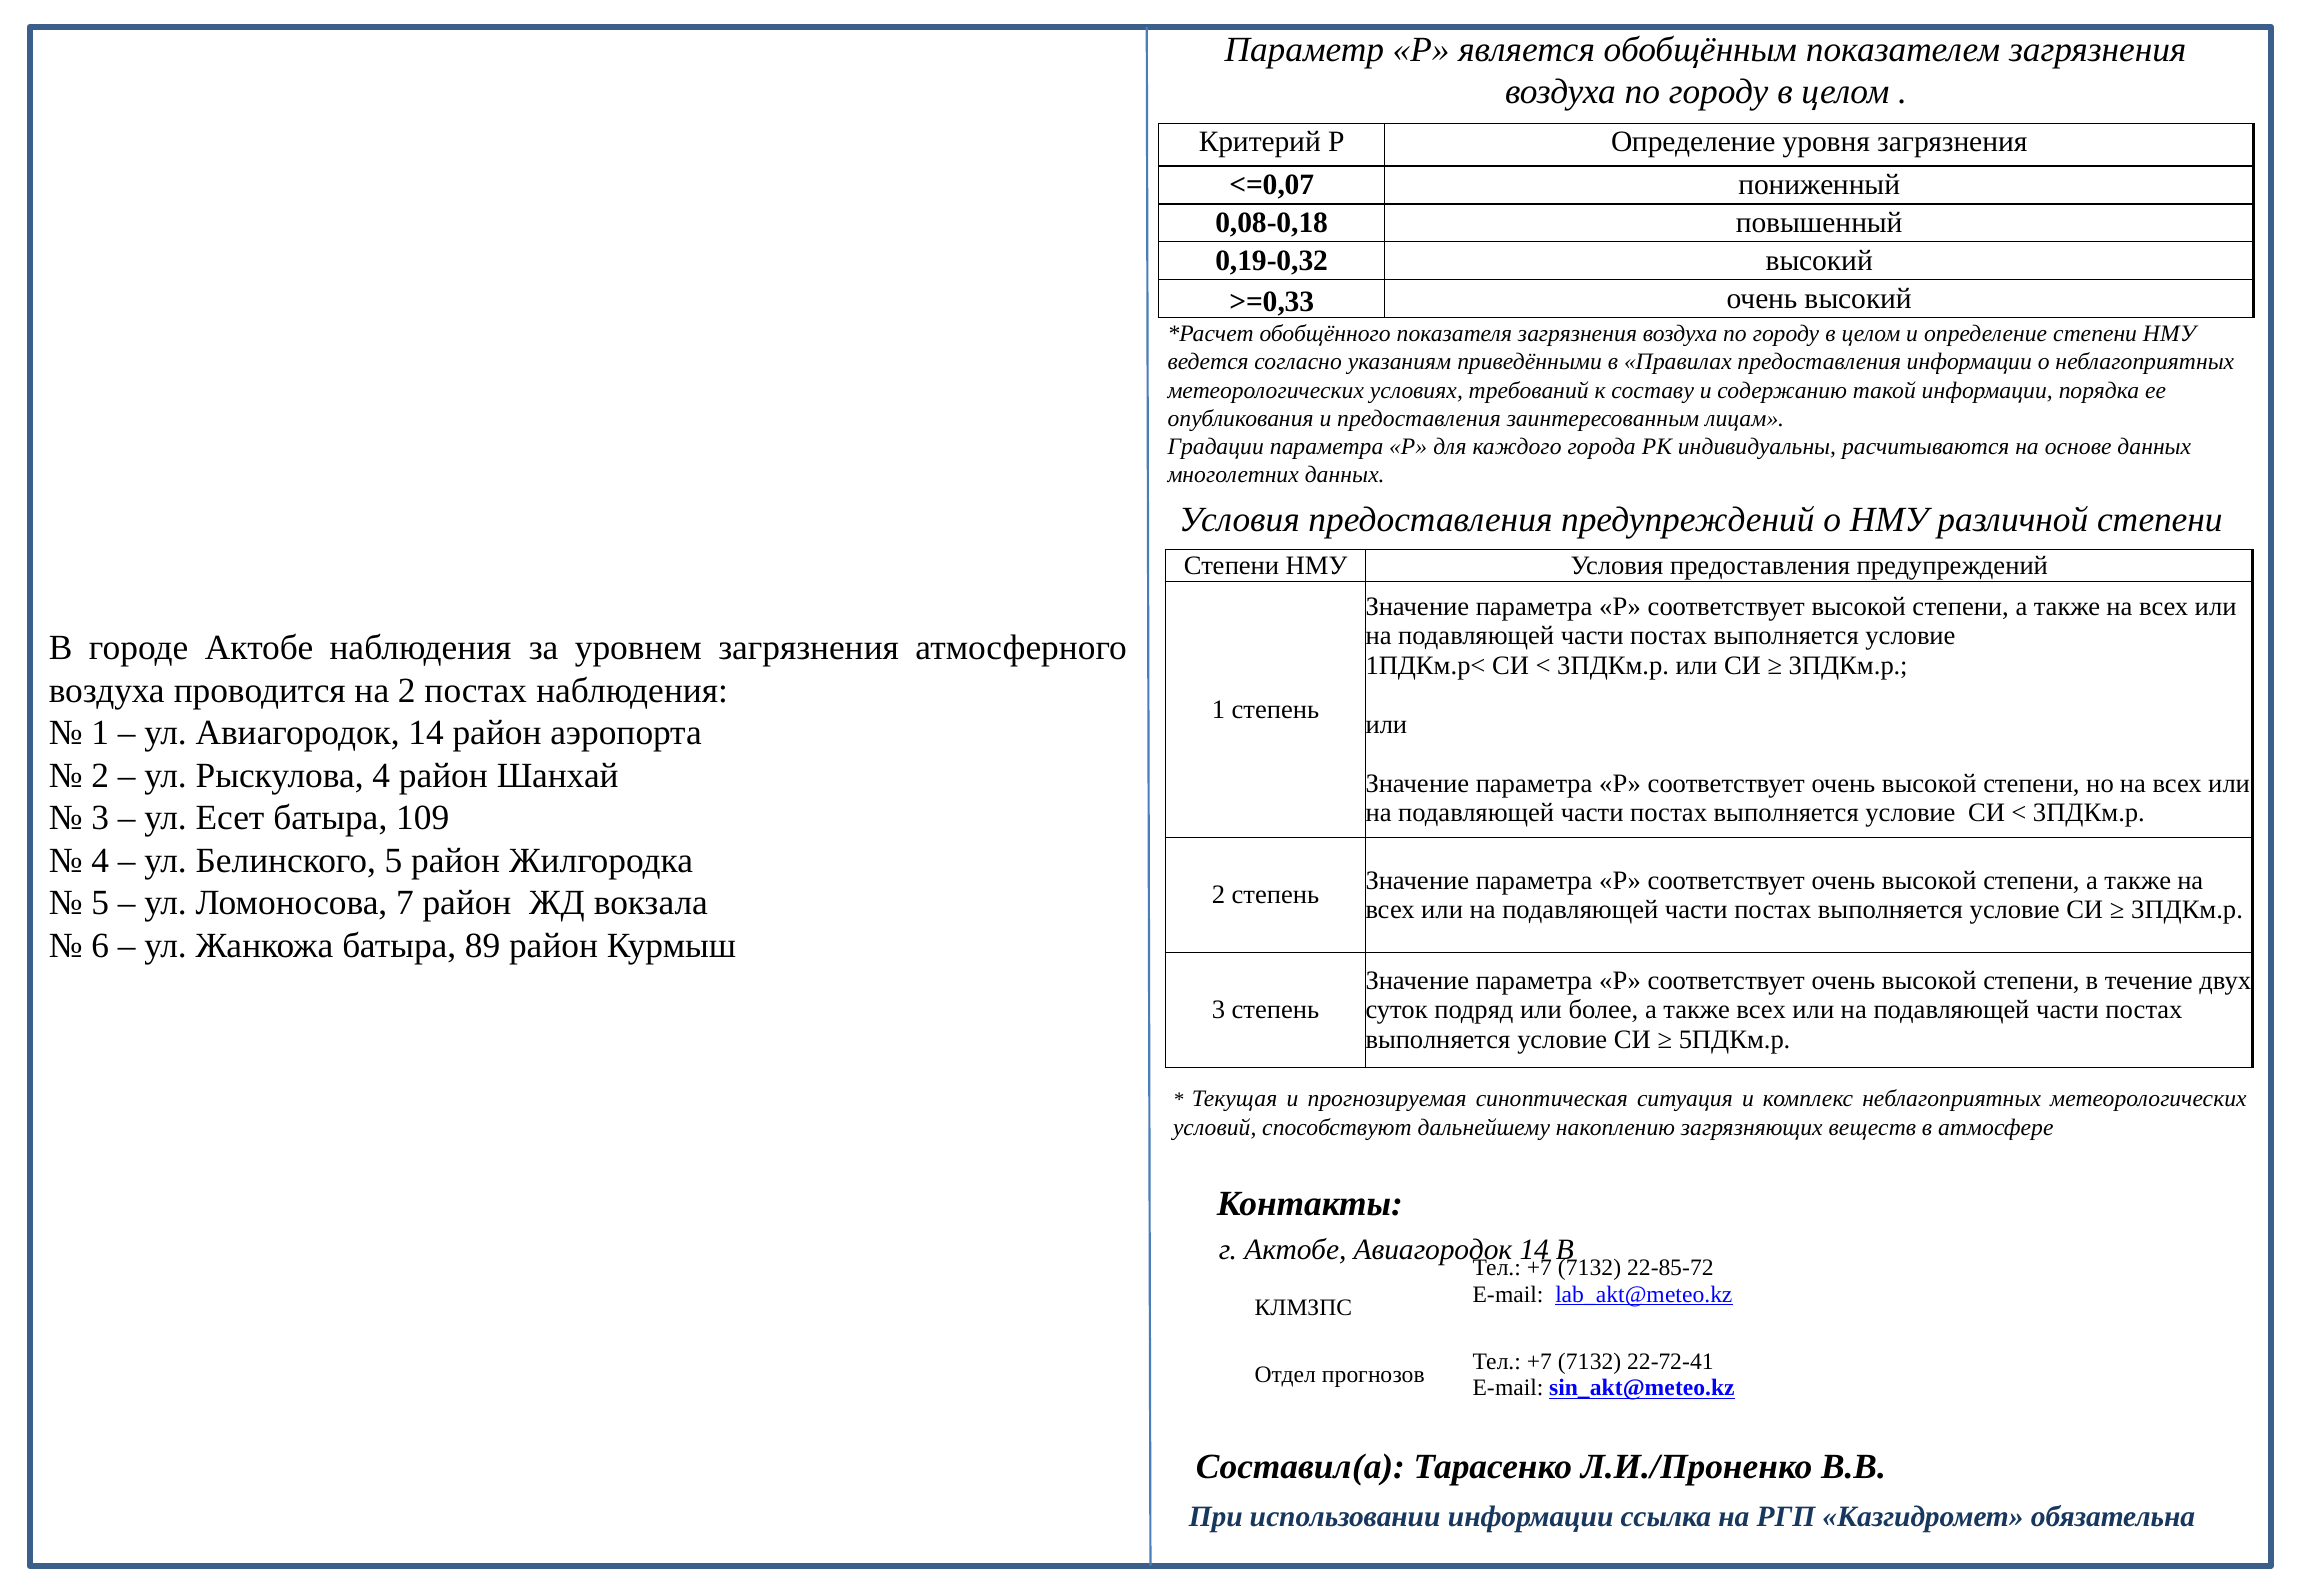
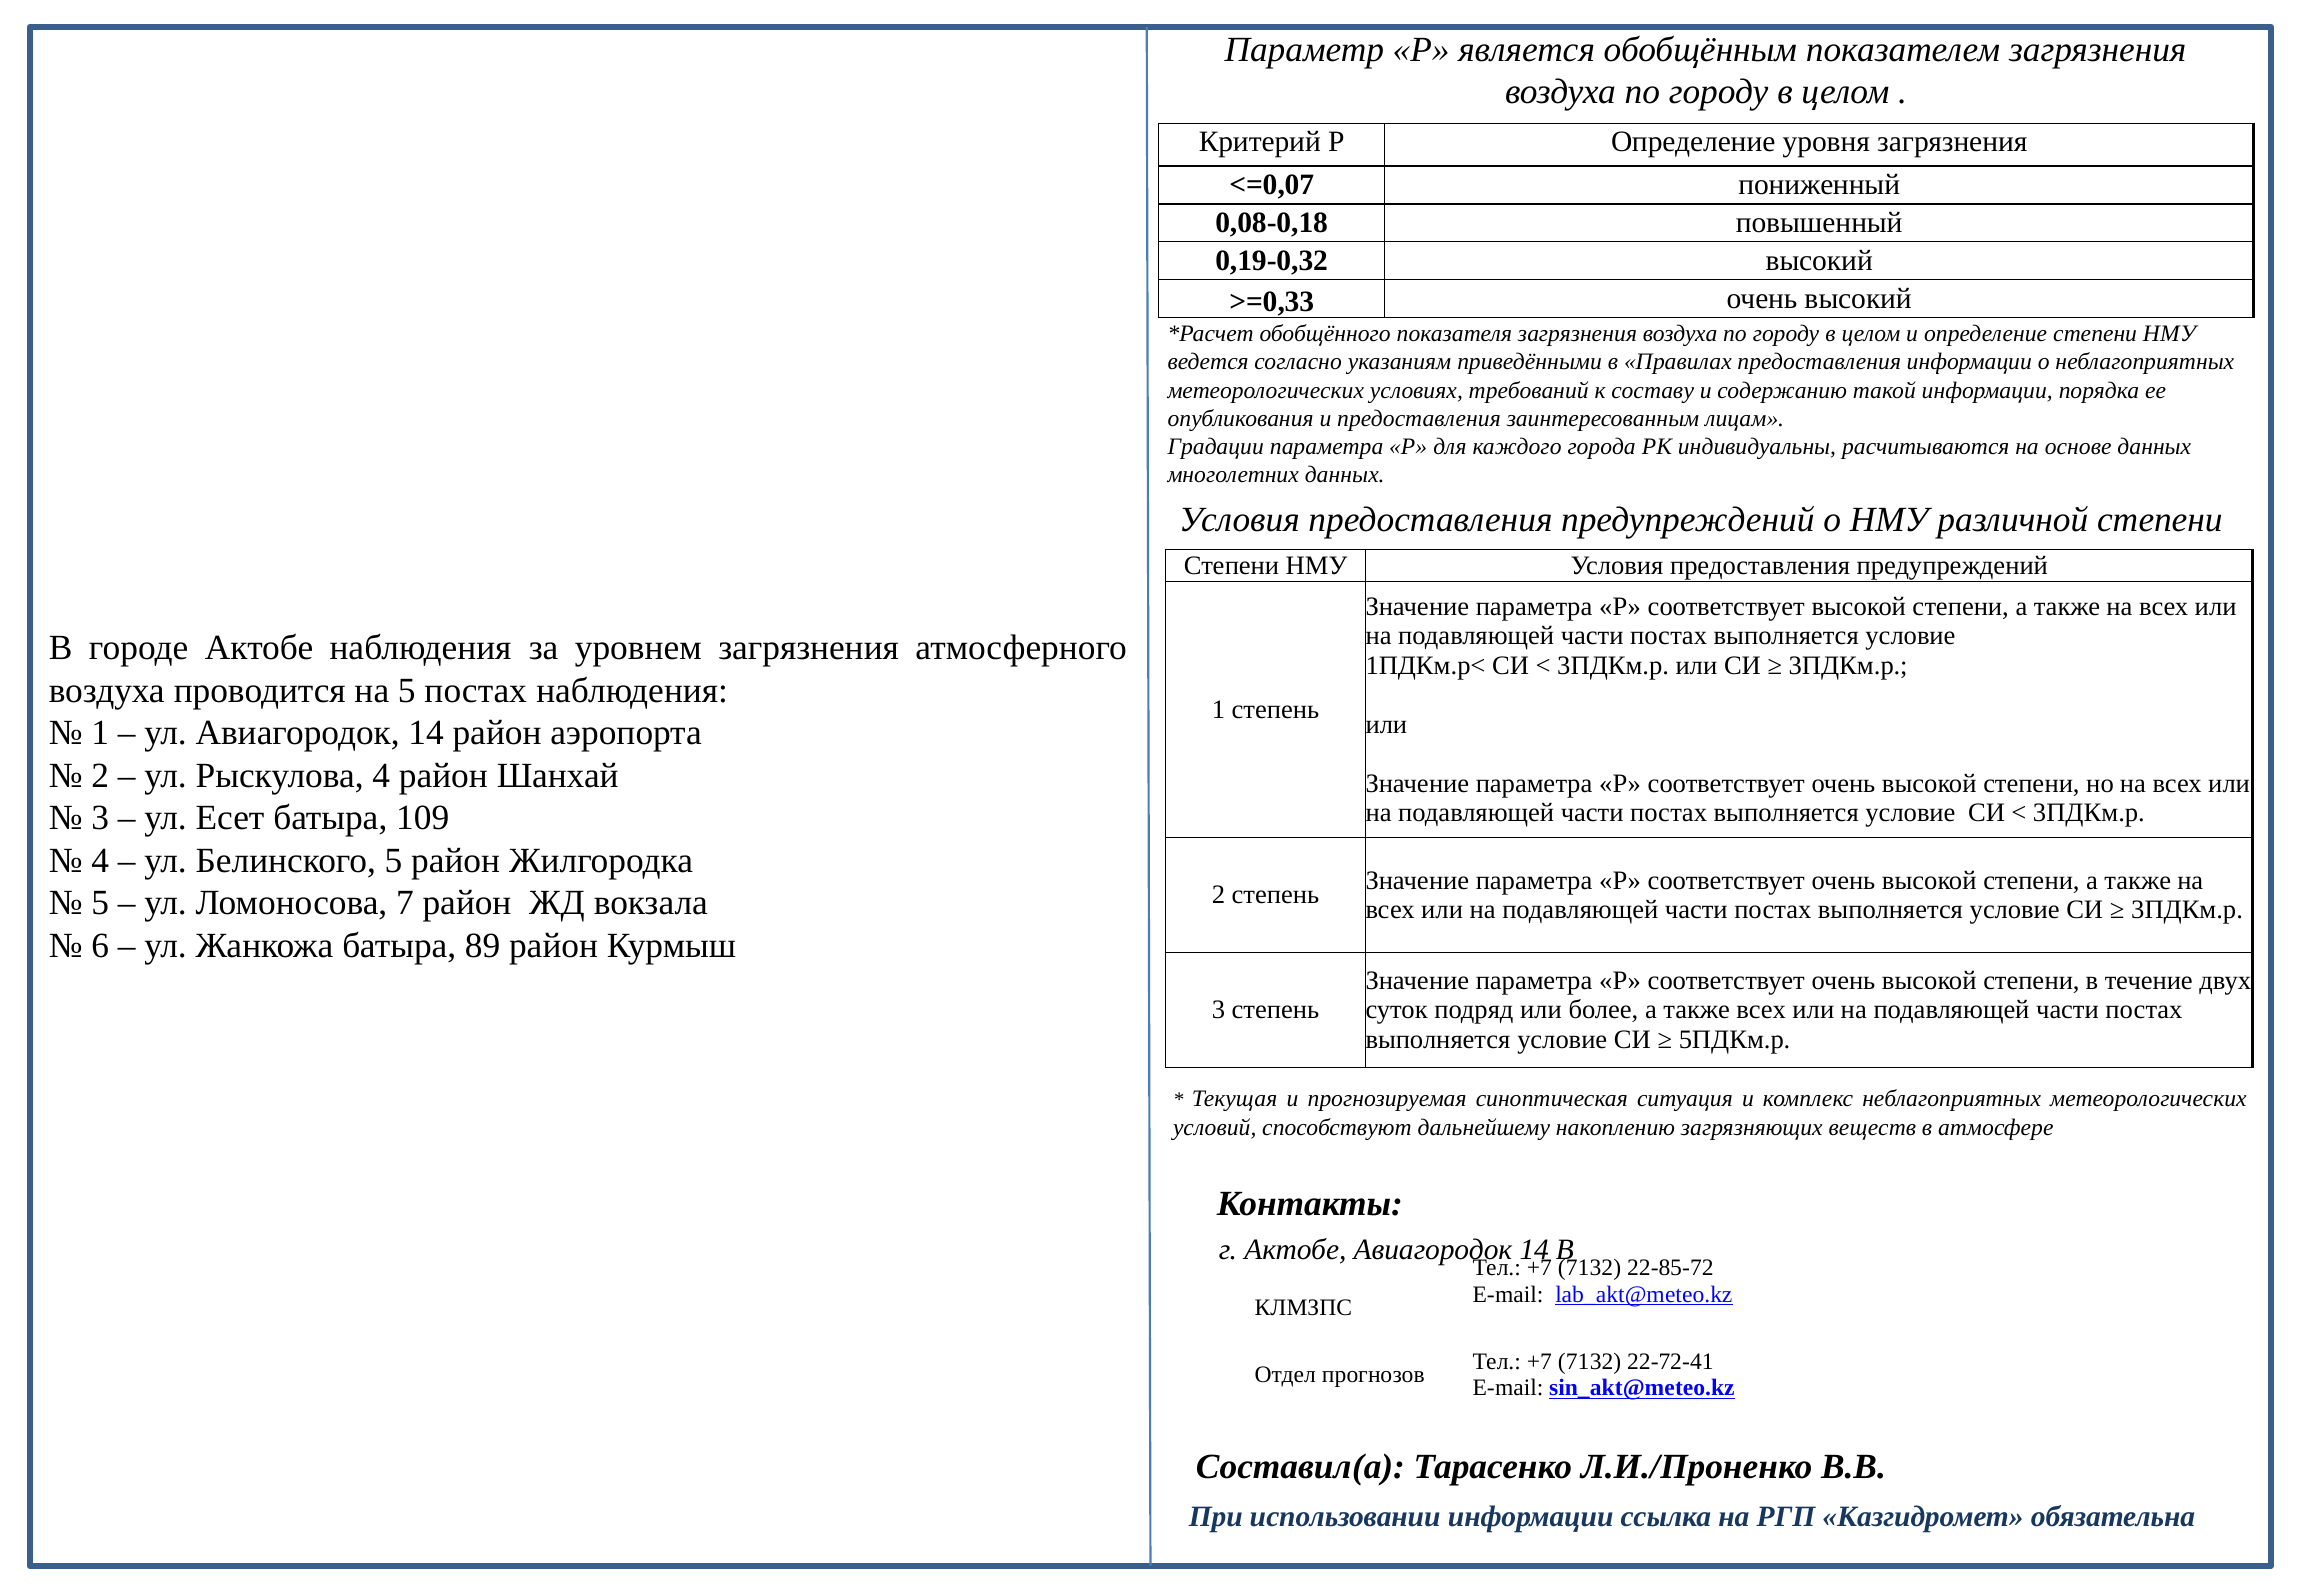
на 2: 2 -> 5
